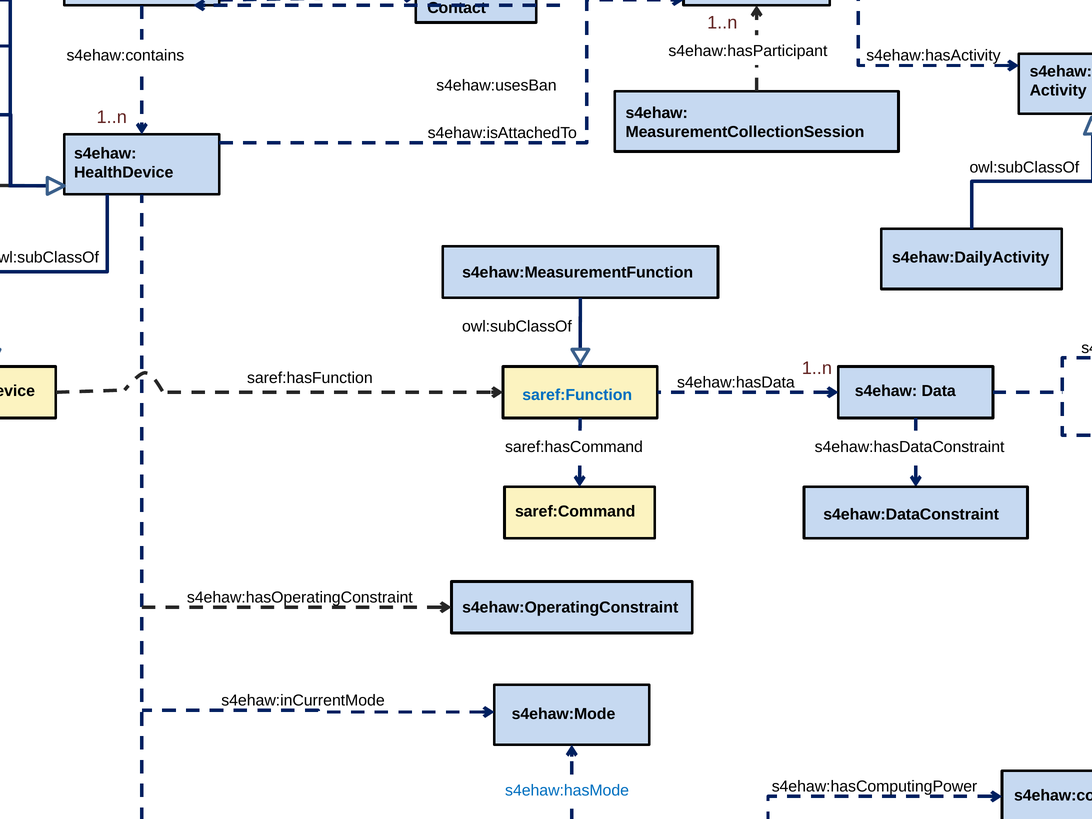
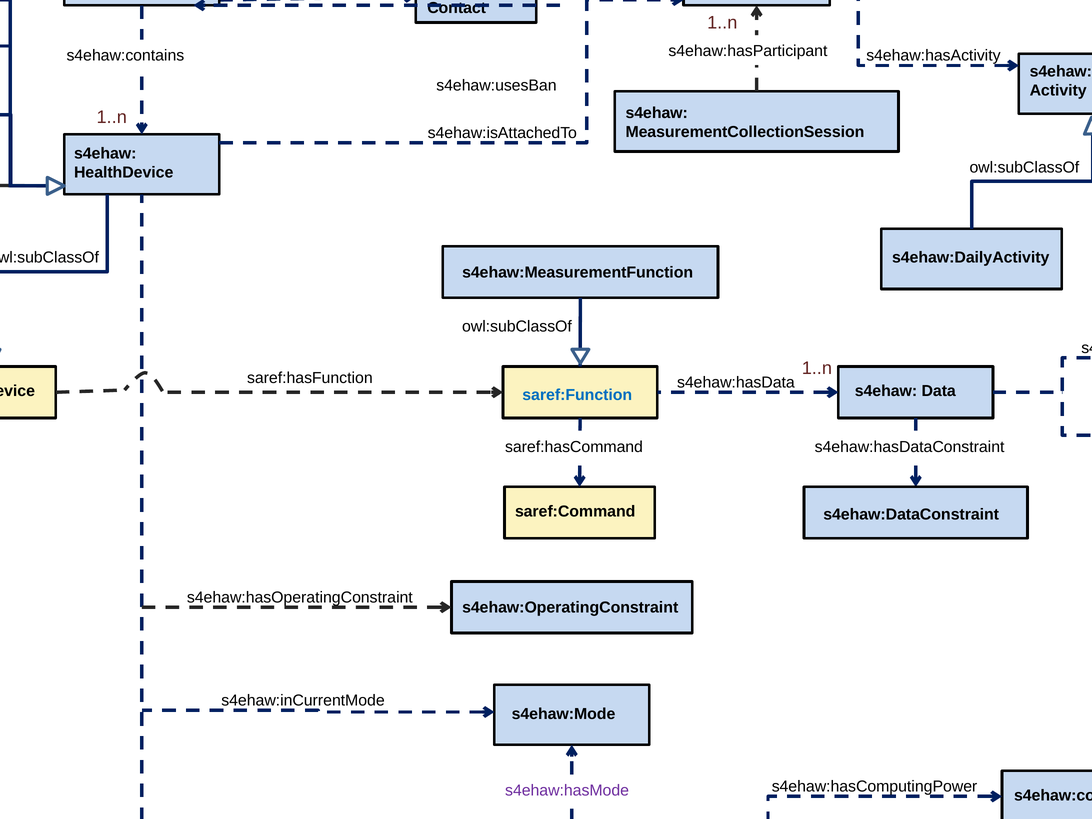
s4ehaw:hasMode colour: blue -> purple
